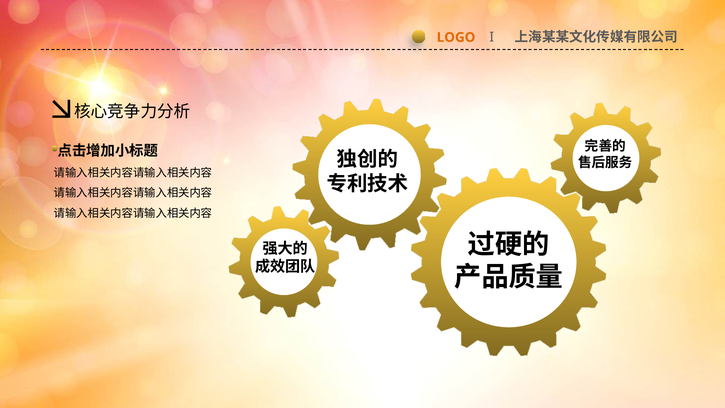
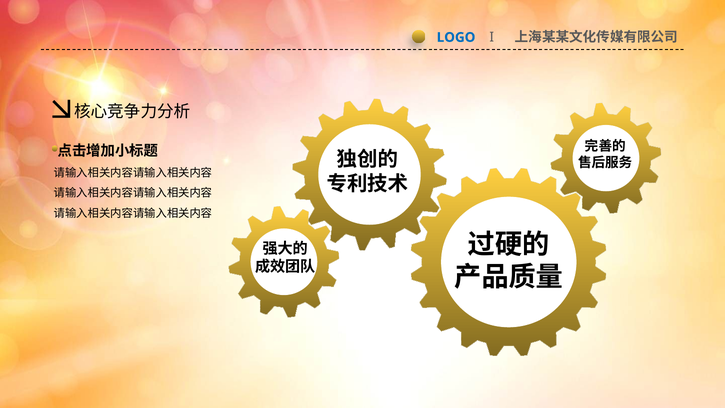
LOGO colour: orange -> blue
